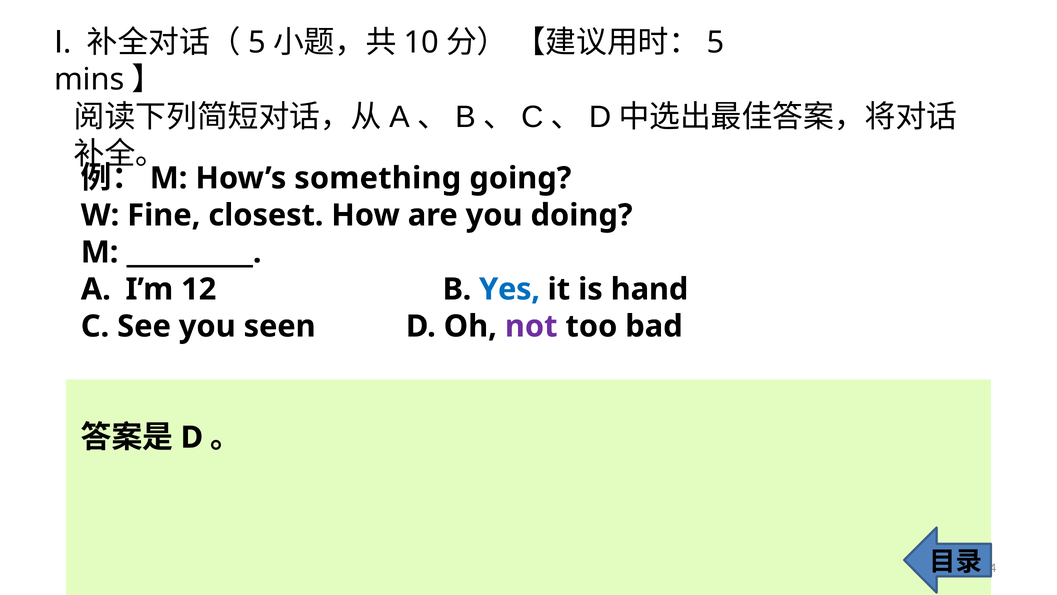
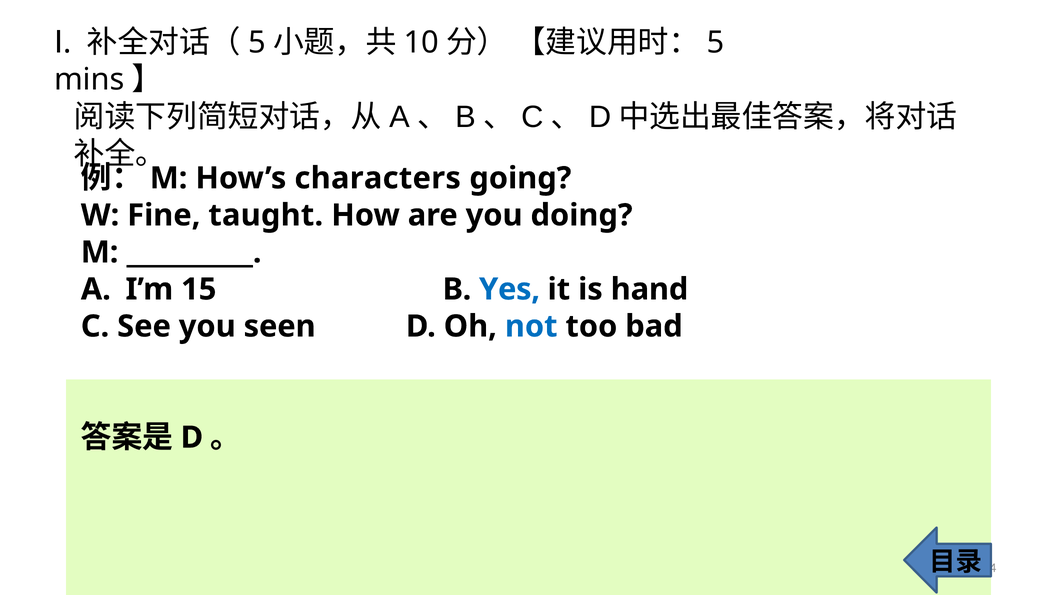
something: something -> characters
closest: closest -> taught
12: 12 -> 15
not colour: purple -> blue
